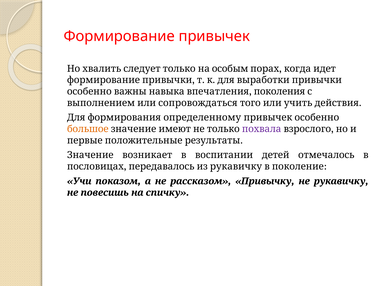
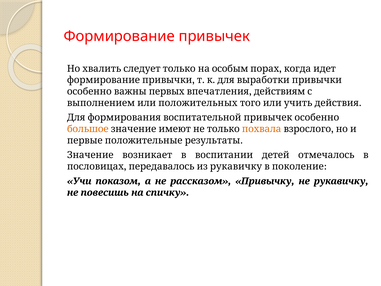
навыка: навыка -> первых
поколения: поколения -> действиям
сопровождаться: сопровождаться -> положительных
определенному: определенному -> воспитательной
похвала colour: purple -> orange
